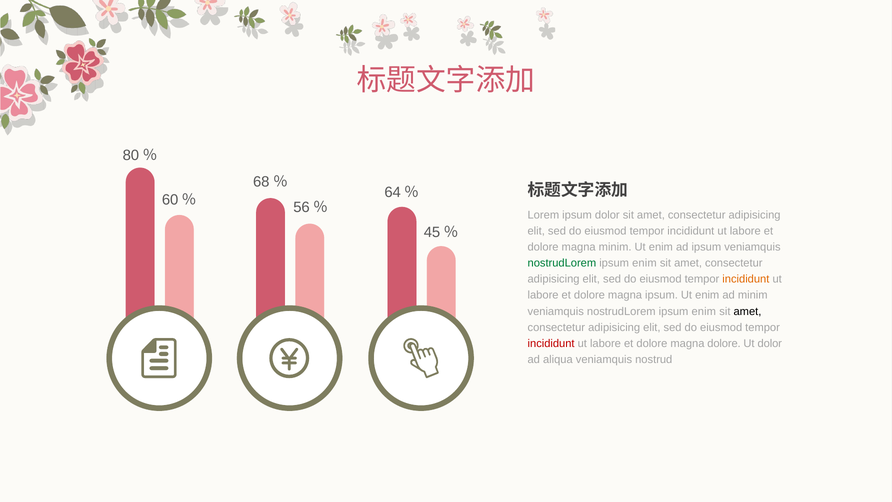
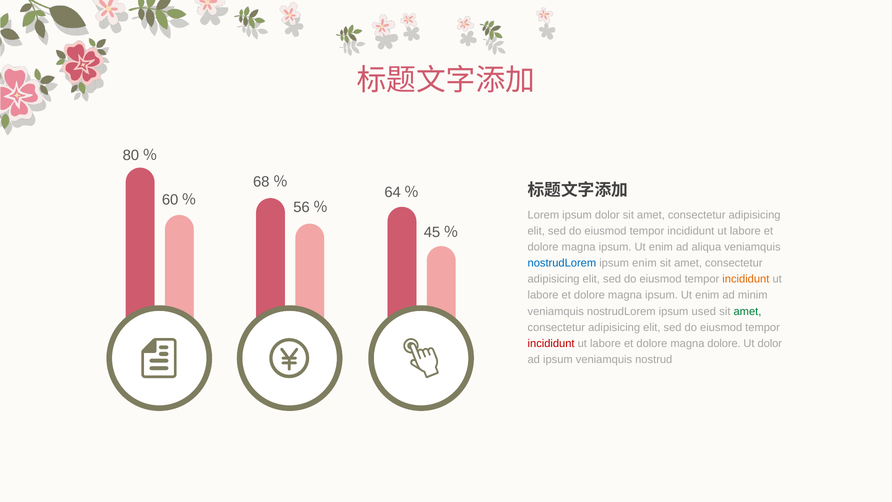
minim at (615, 247): minim -> ipsum
ad ipsum: ipsum -> aliqua
nostrudLorem at (562, 263) colour: green -> blue
enim at (704, 311): enim -> used
amet at (747, 311) colour: black -> green
ad aliqua: aliqua -> ipsum
